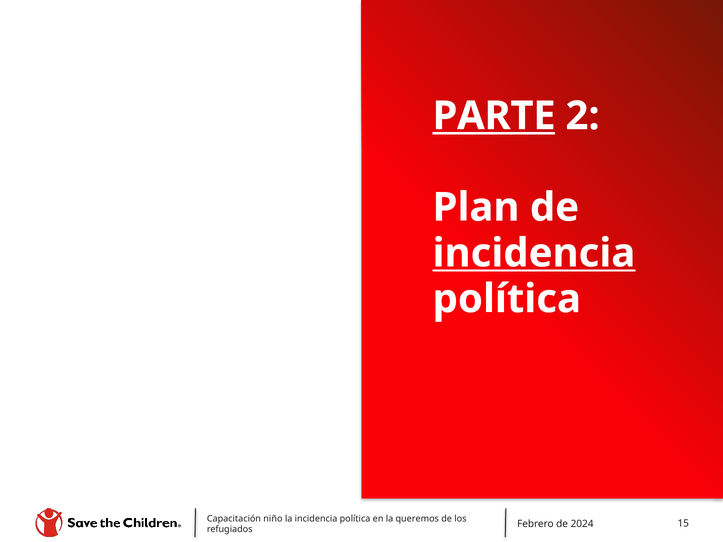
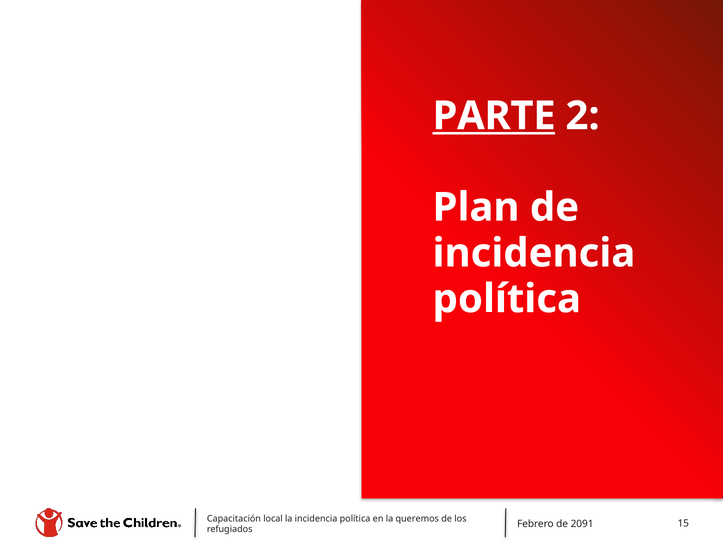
incidencia at (534, 253) underline: present -> none
niño: niño -> local
2024: 2024 -> 2091
